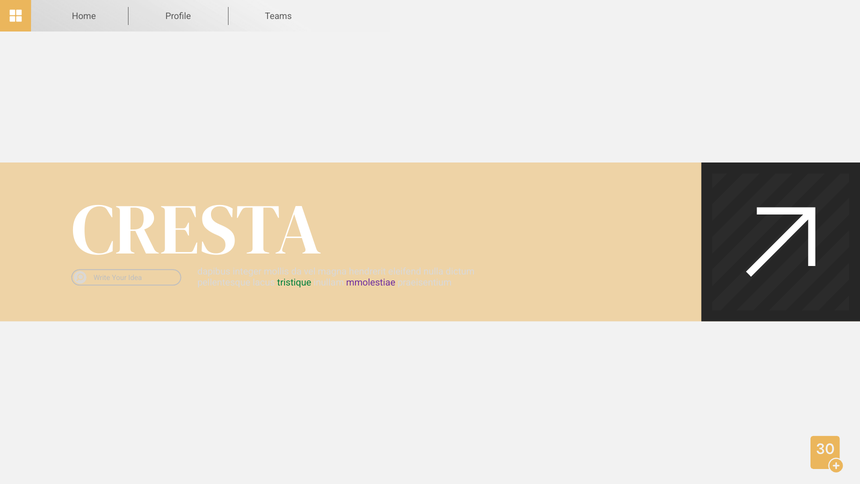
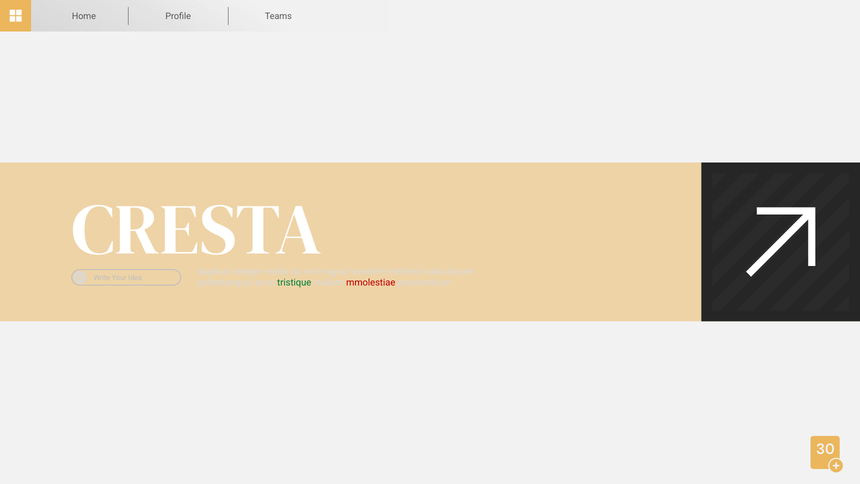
mmolestiae colour: purple -> red
